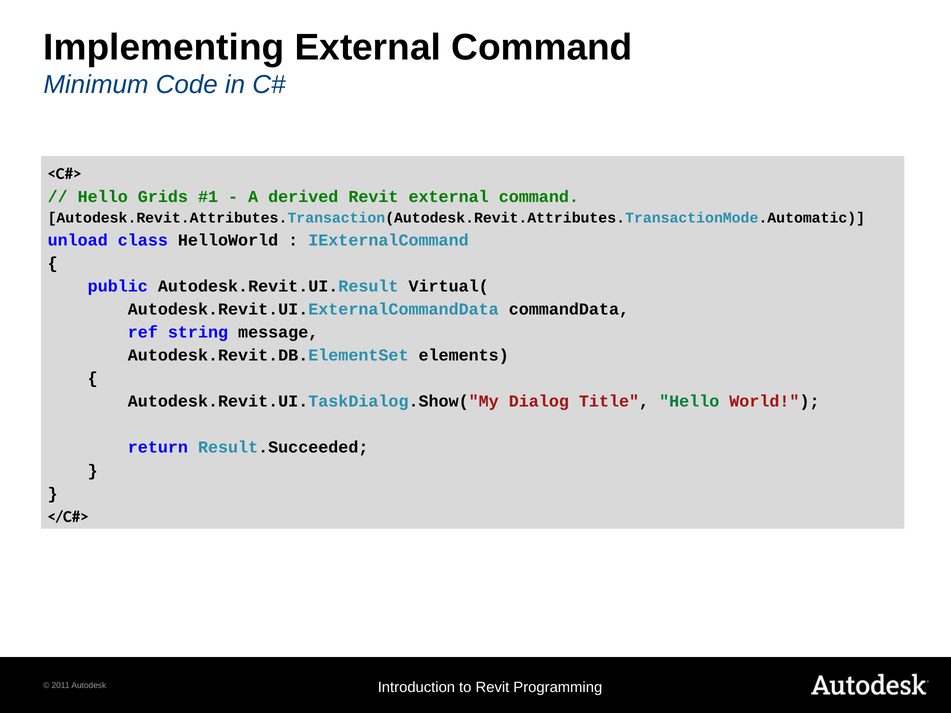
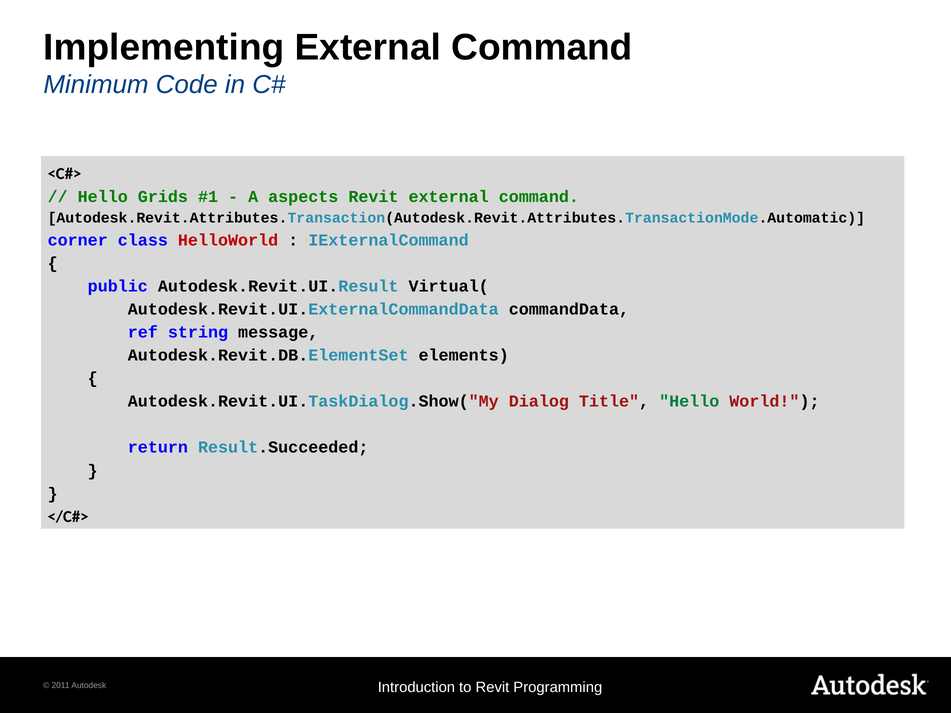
derived: derived -> aspects
unload: unload -> corner
HelloWorld colour: black -> red
